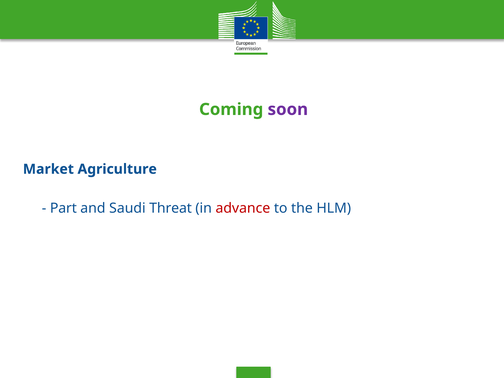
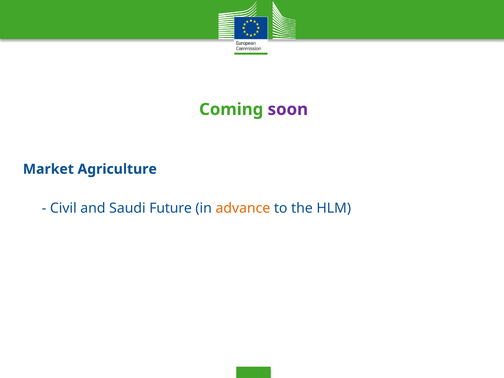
Part: Part -> Civil
Threat: Threat -> Future
advance colour: red -> orange
